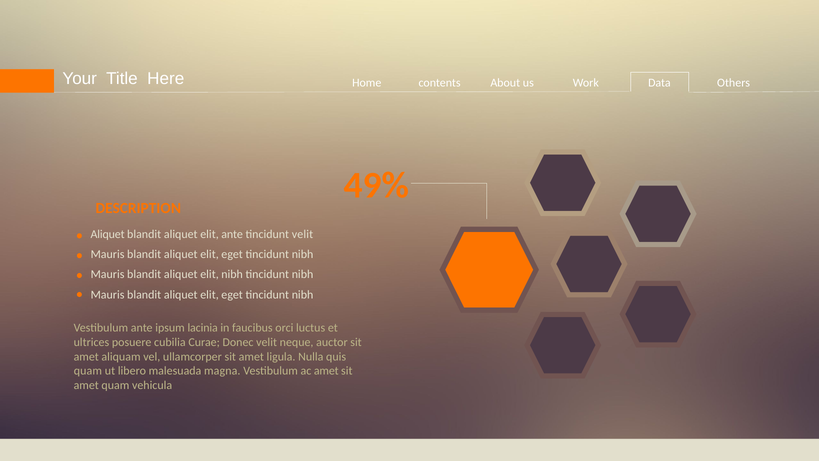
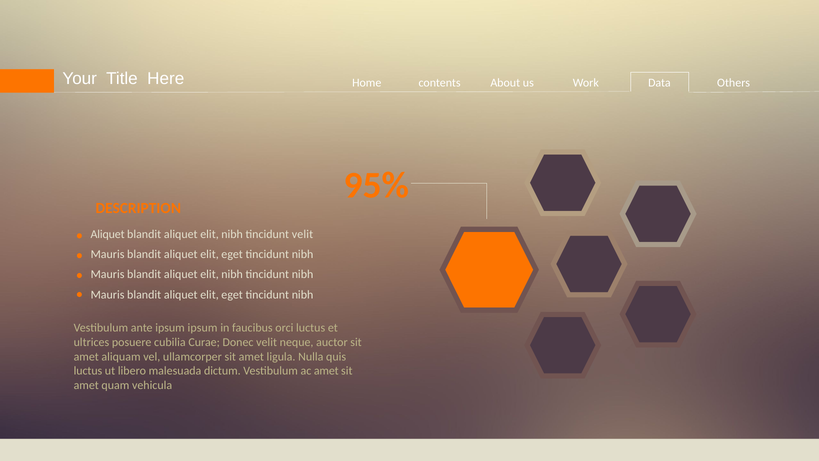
49%: 49% -> 95%
ante at (232, 234): ante -> nibh
ipsum lacinia: lacinia -> ipsum
quam at (88, 371): quam -> luctus
magna: magna -> dictum
